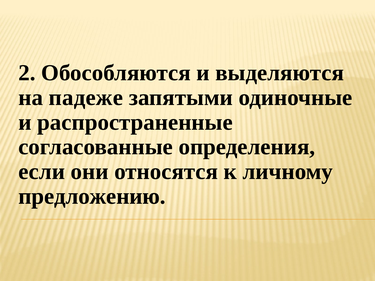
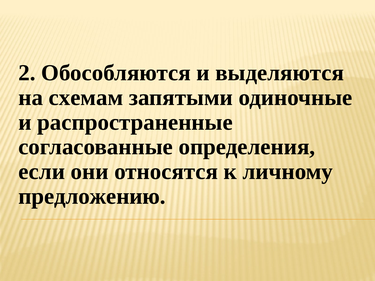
падеже: падеже -> схемам
